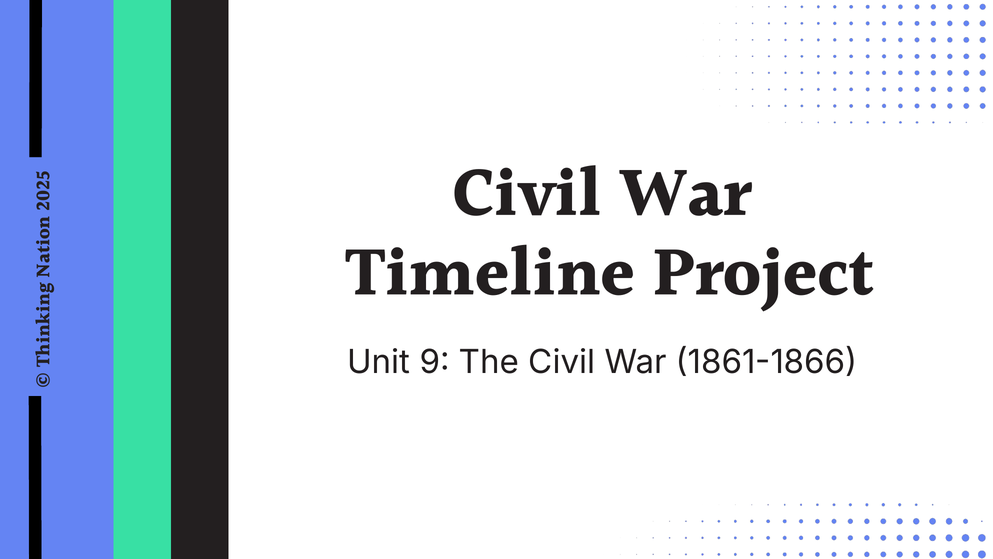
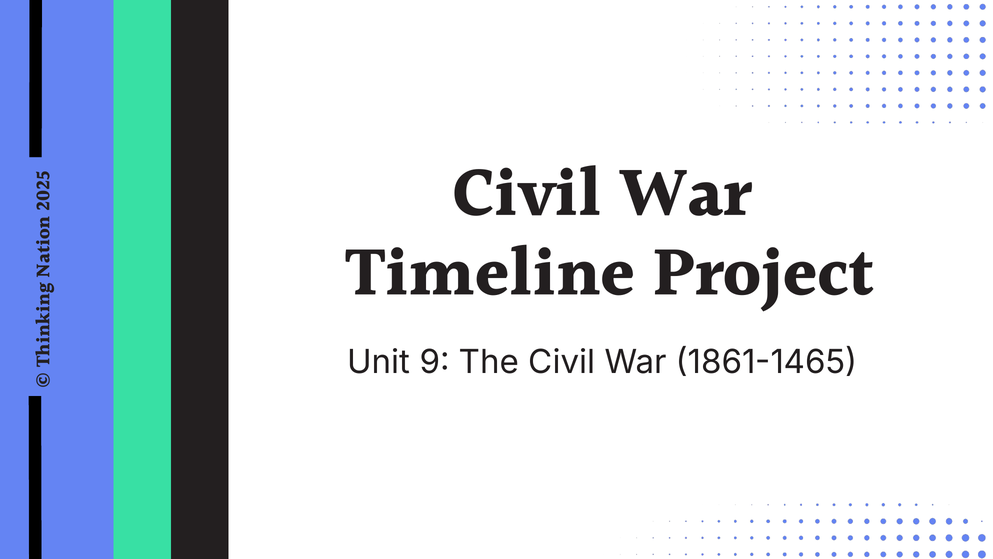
1861-1866: 1861-1866 -> 1861-1465
